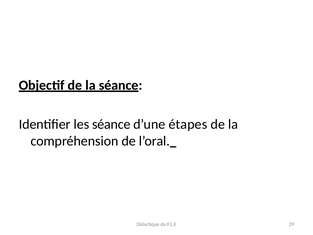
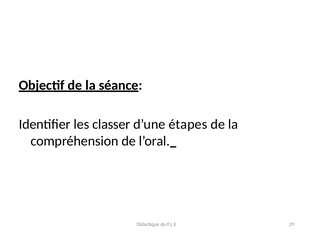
les séance: séance -> classer
